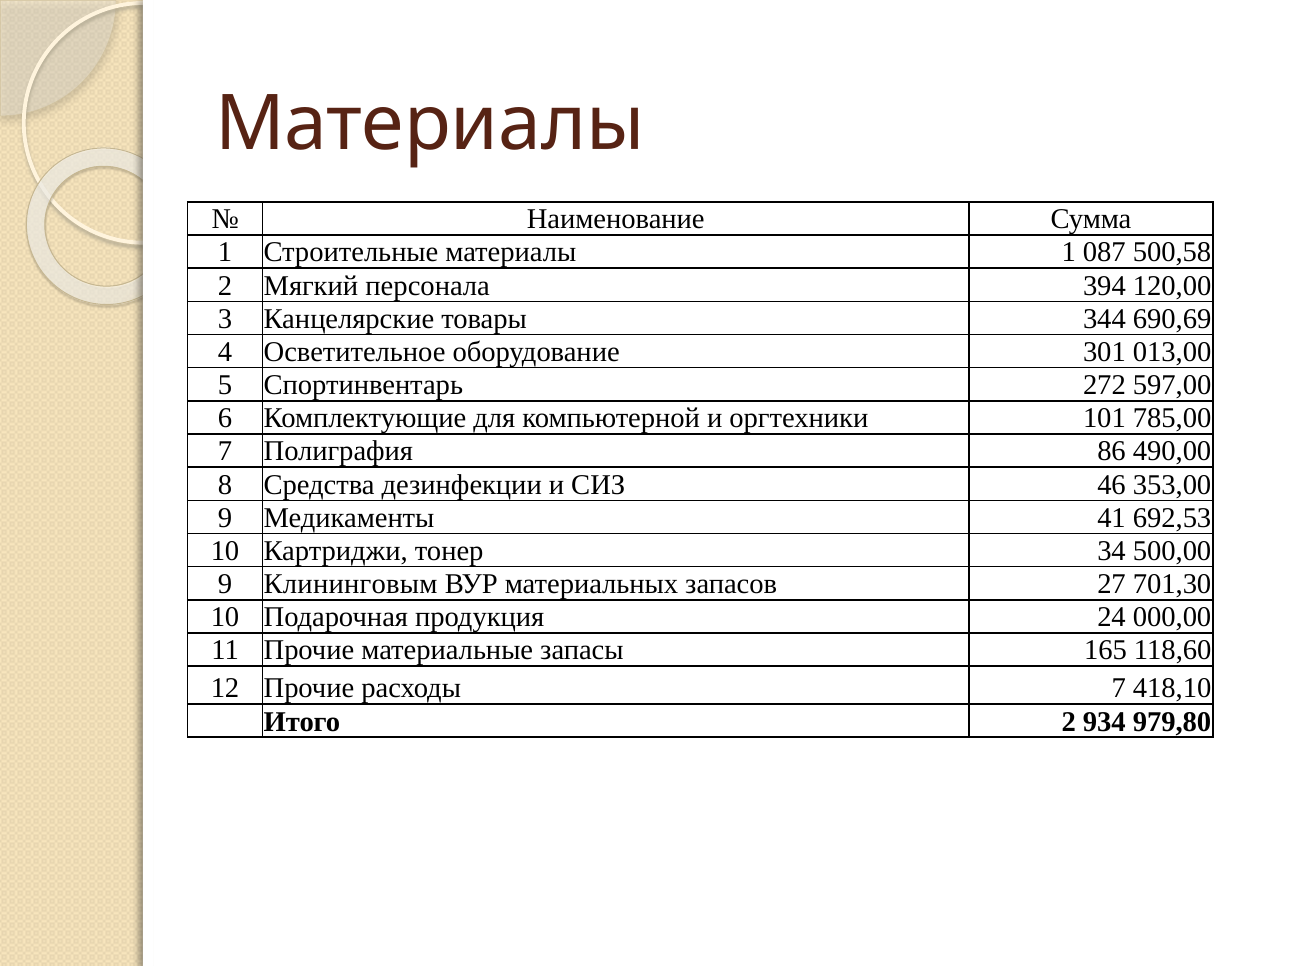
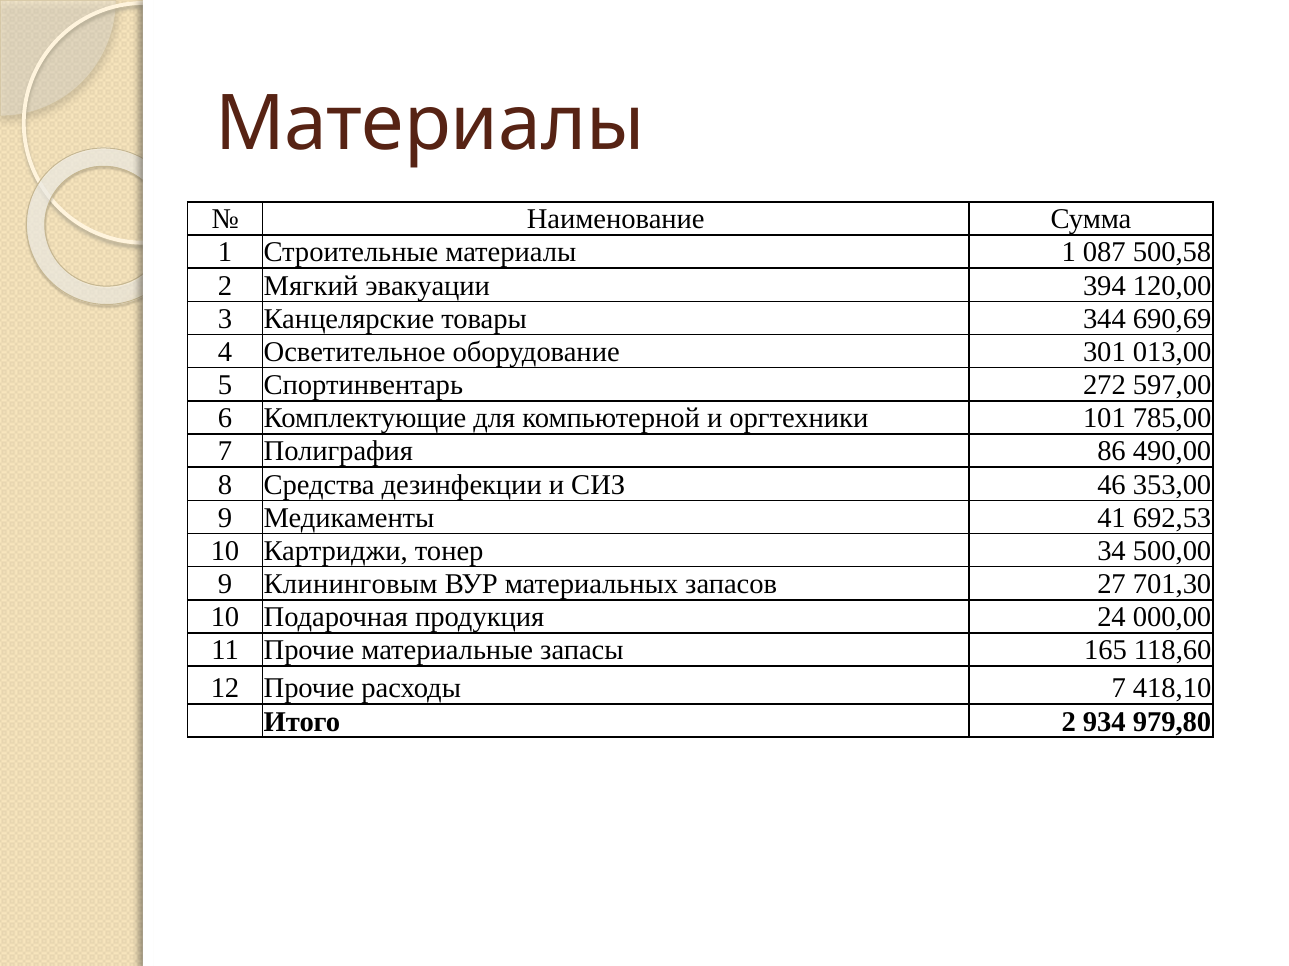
персонала: персонала -> эвакуации
